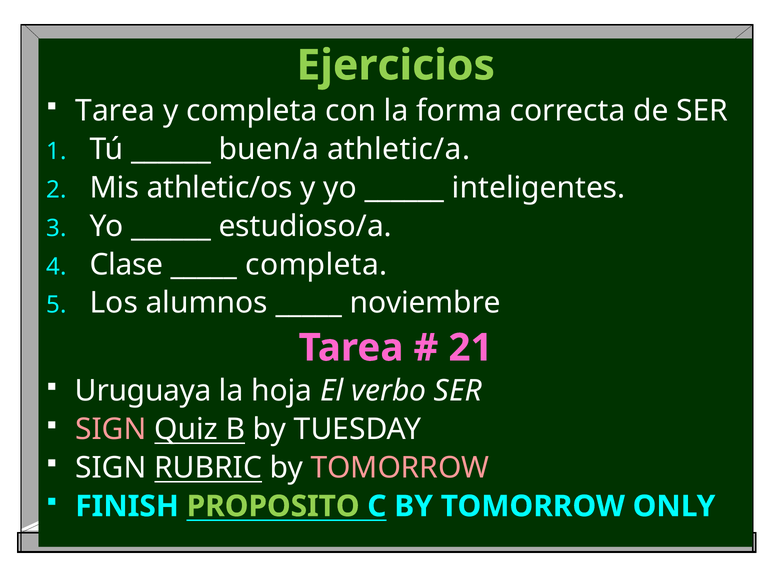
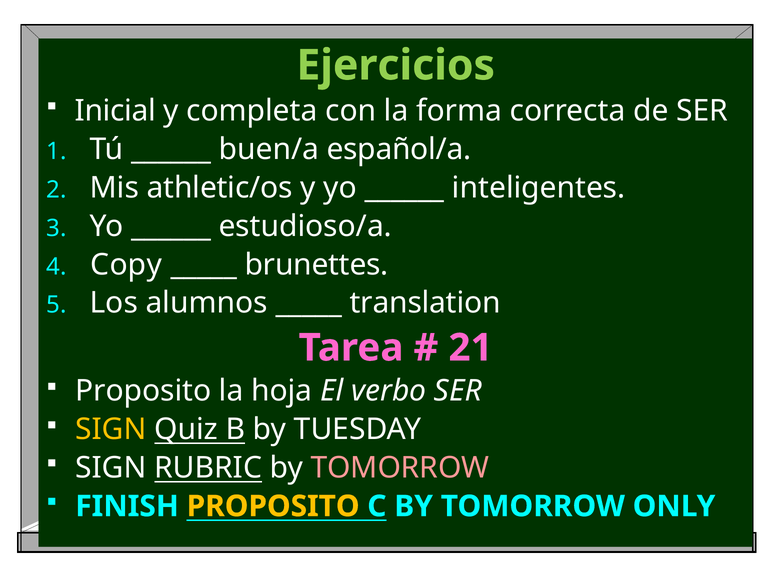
Tarea at (115, 111): Tarea -> Inicial
athletic/a: athletic/a -> español/a
Clase: Clase -> Copy
completa at (316, 265): completa -> brunettes
noviembre: noviembre -> translation
Uruguaya at (143, 391): Uruguaya -> Proposito
SIGN at (111, 429) colour: pink -> yellow
PROPOSITO at (273, 506) colour: light green -> yellow
